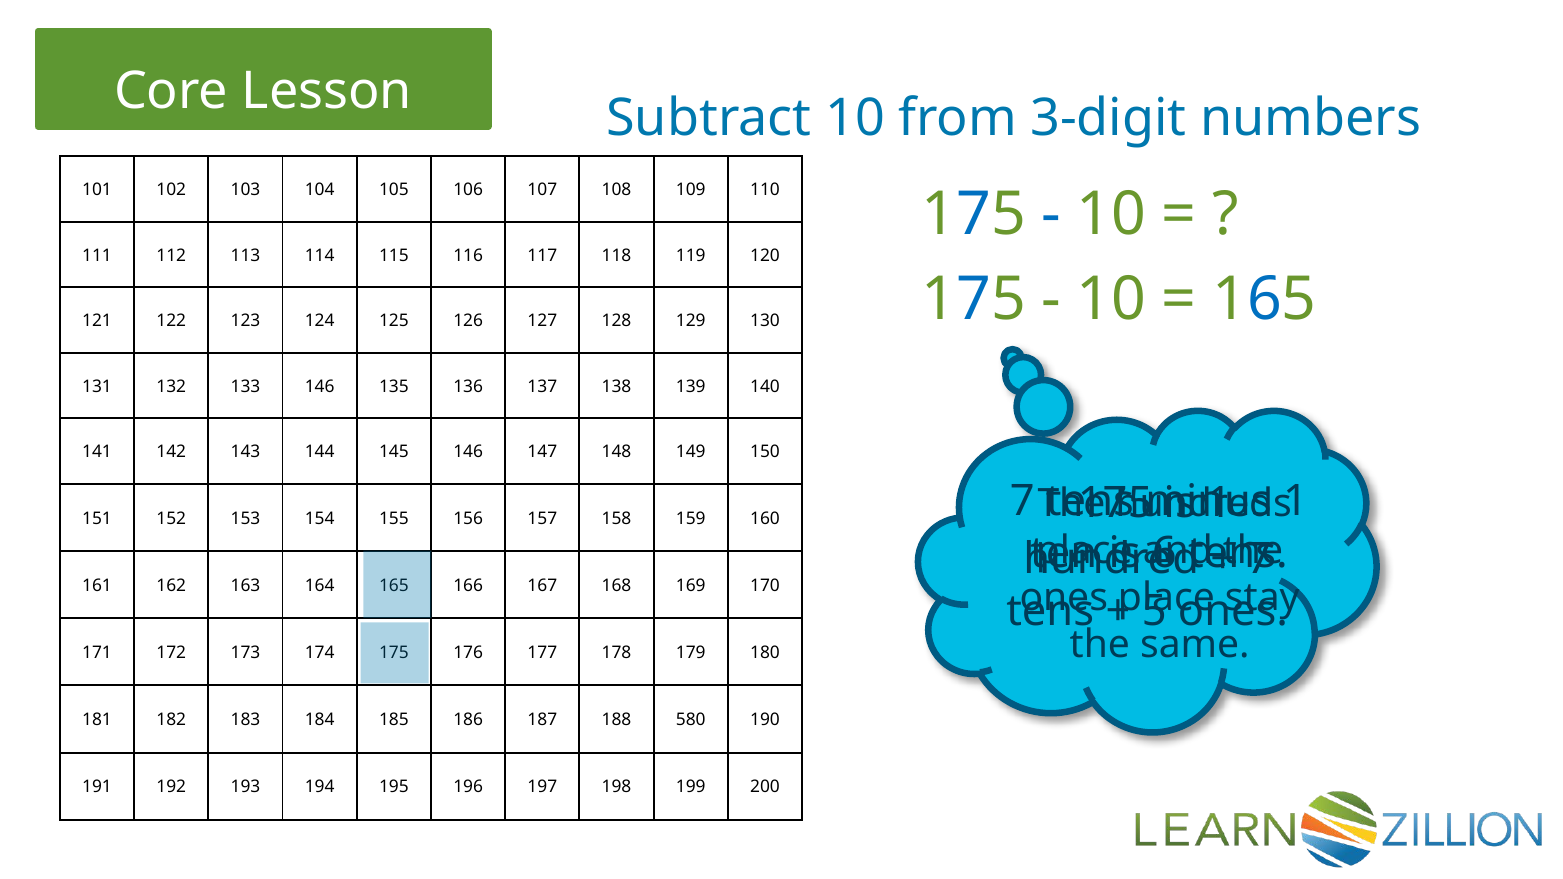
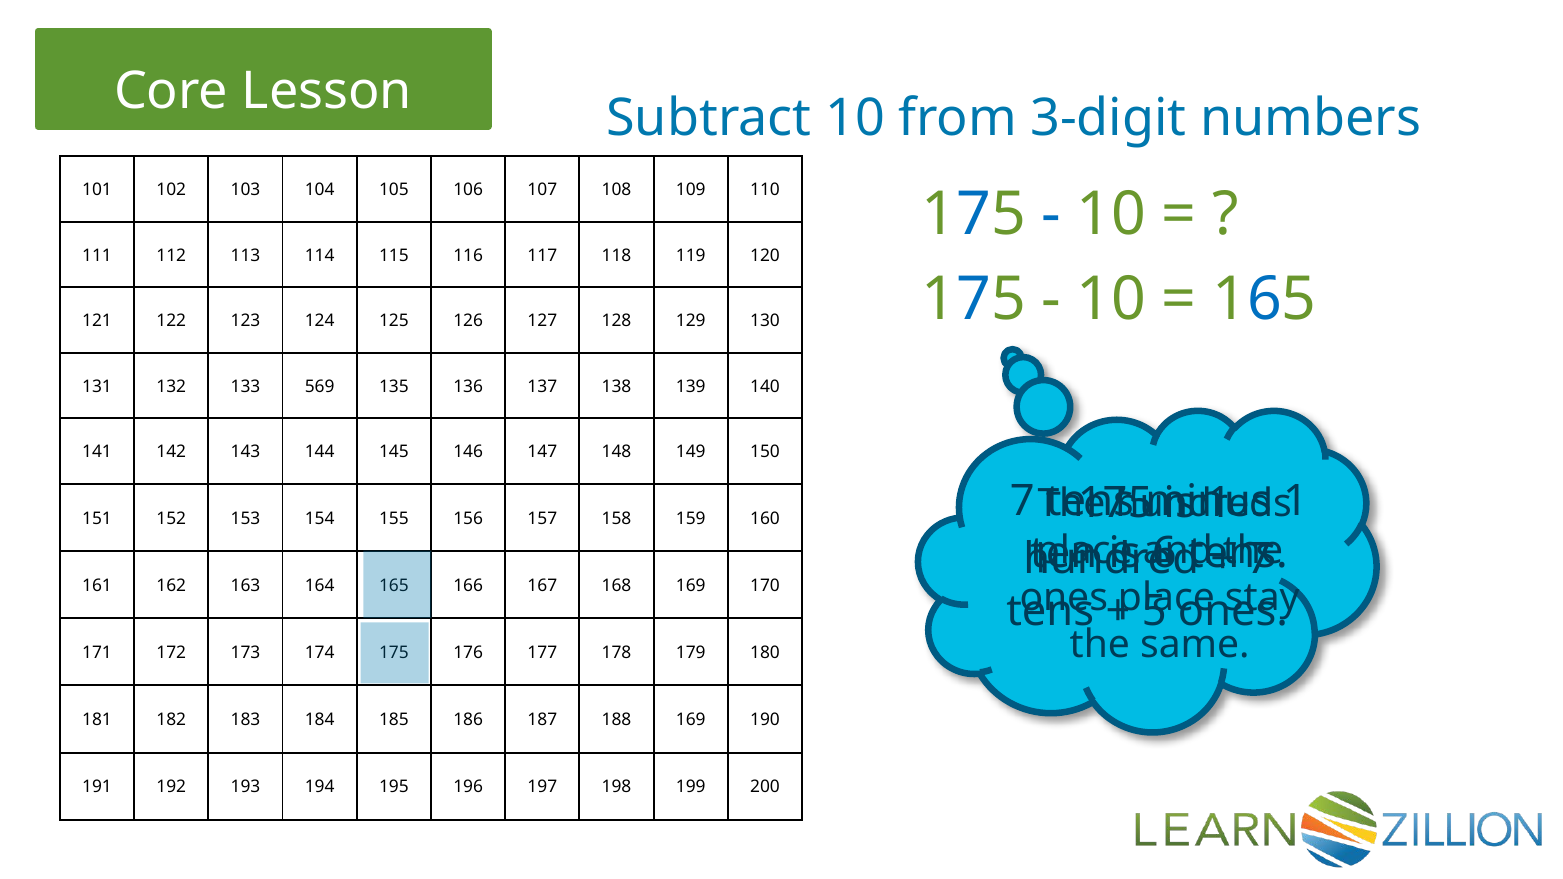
133 146: 146 -> 569
188 580: 580 -> 169
